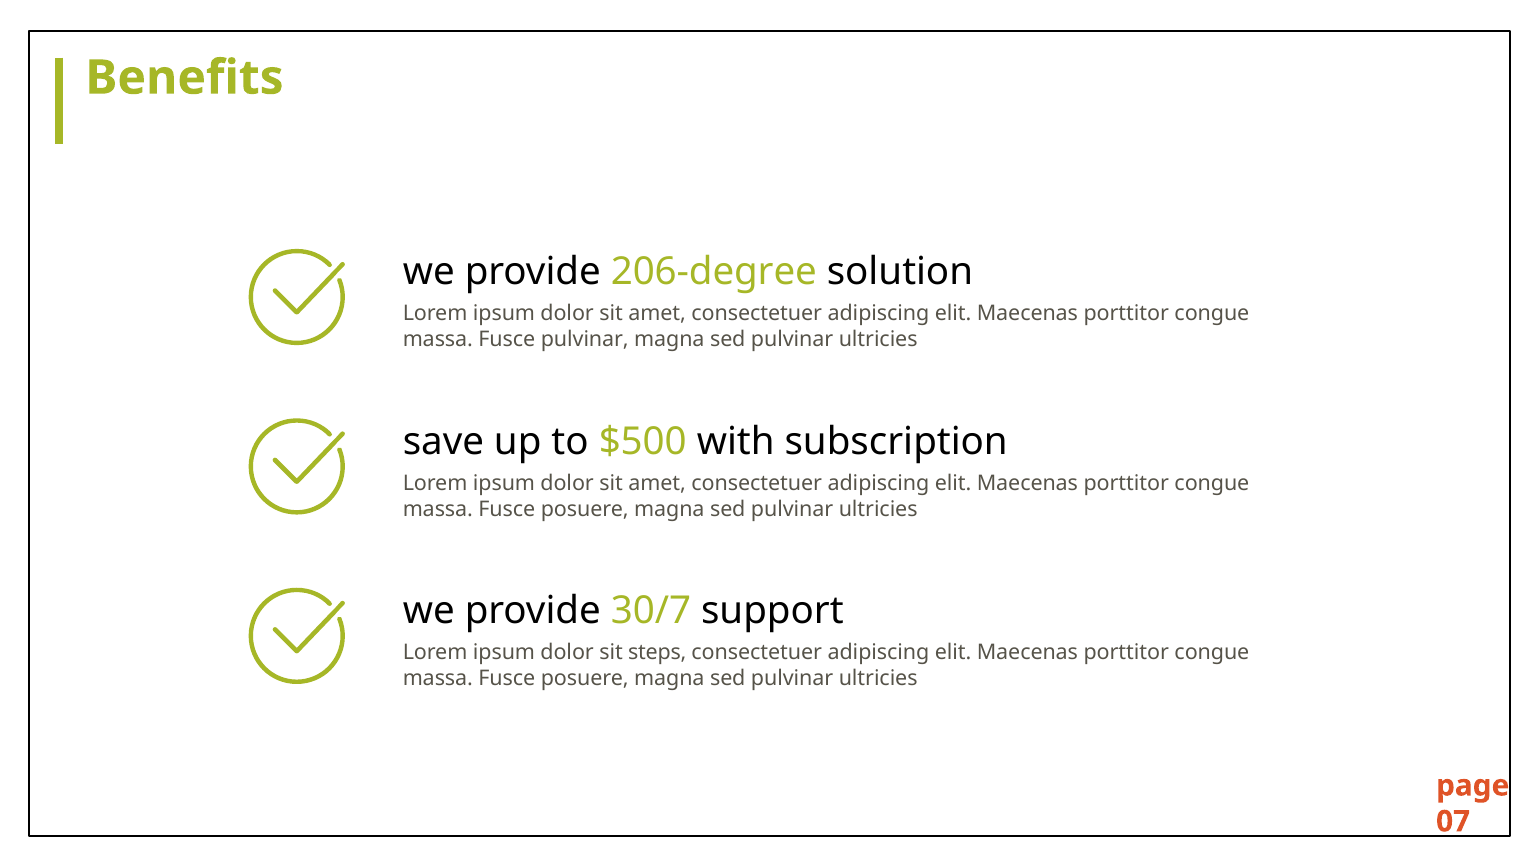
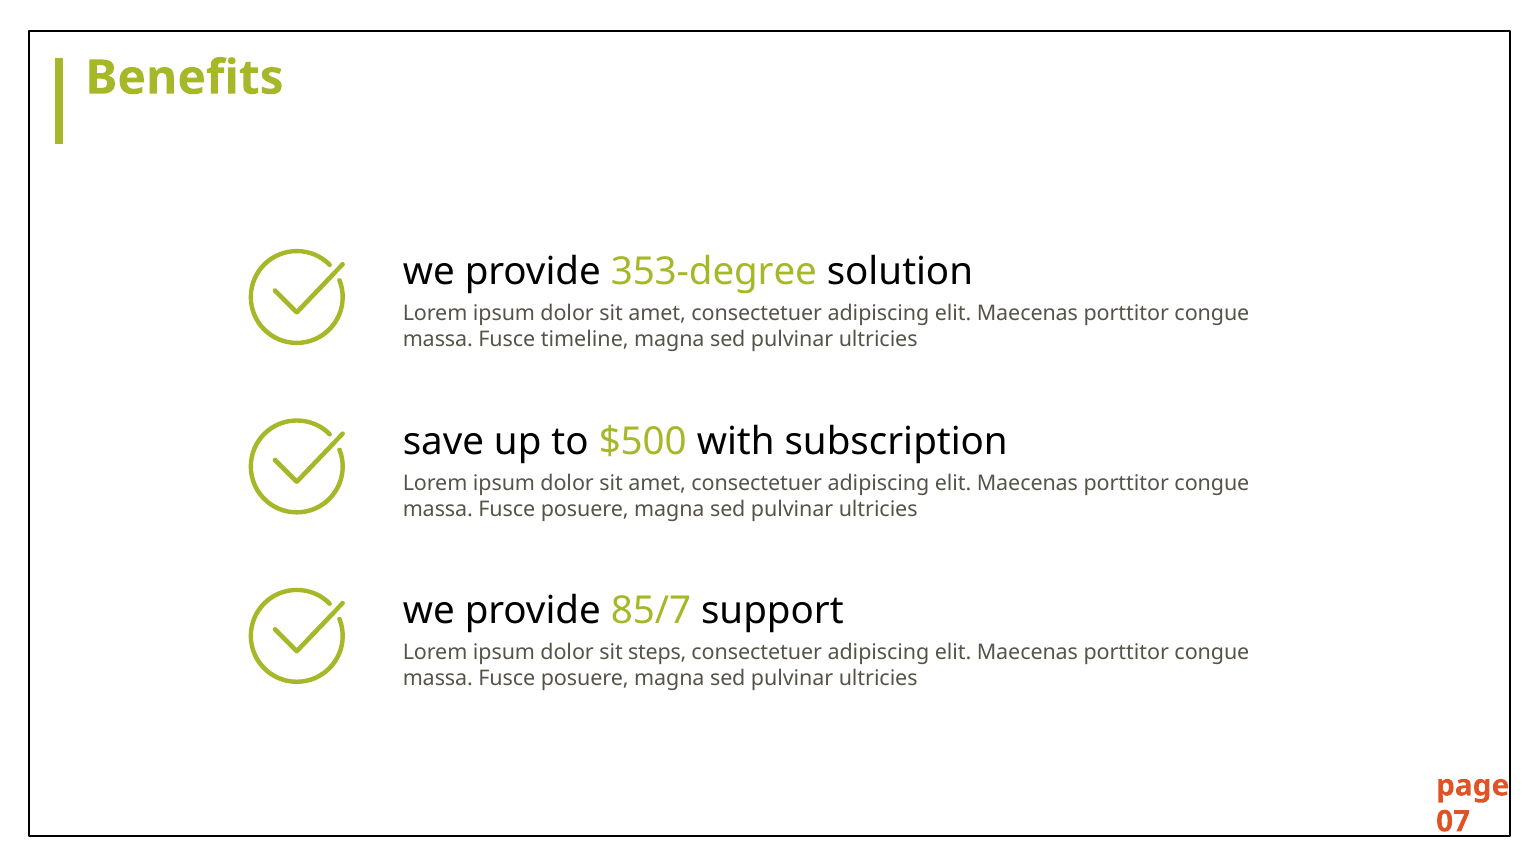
206-degree: 206-degree -> 353-degree
Fusce pulvinar: pulvinar -> timeline
30/7: 30/7 -> 85/7
